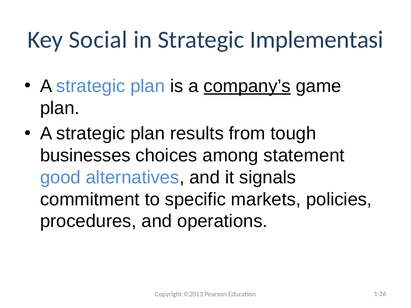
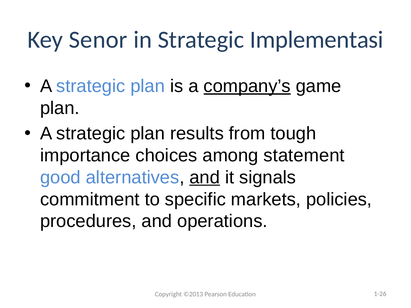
Social: Social -> Senor
businesses: businesses -> importance
and at (205, 178) underline: none -> present
